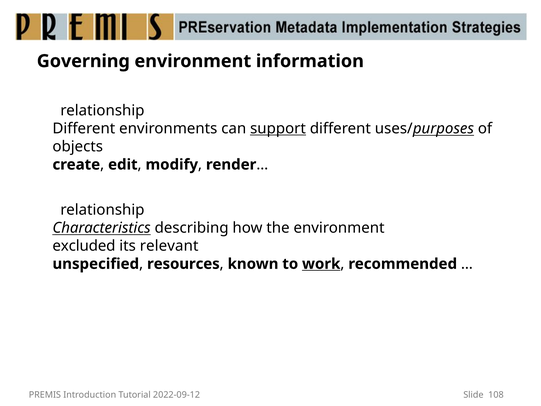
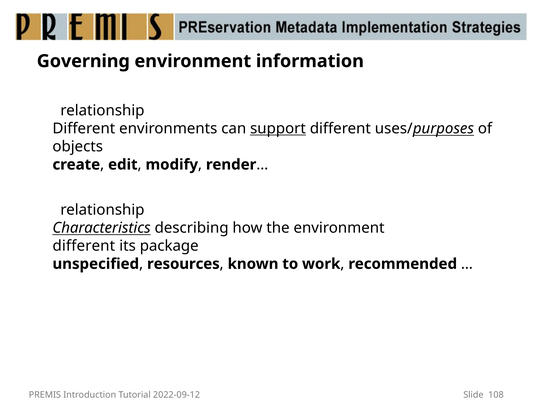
excluded at (84, 246): excluded -> different
relevant: relevant -> package
work underline: present -> none
